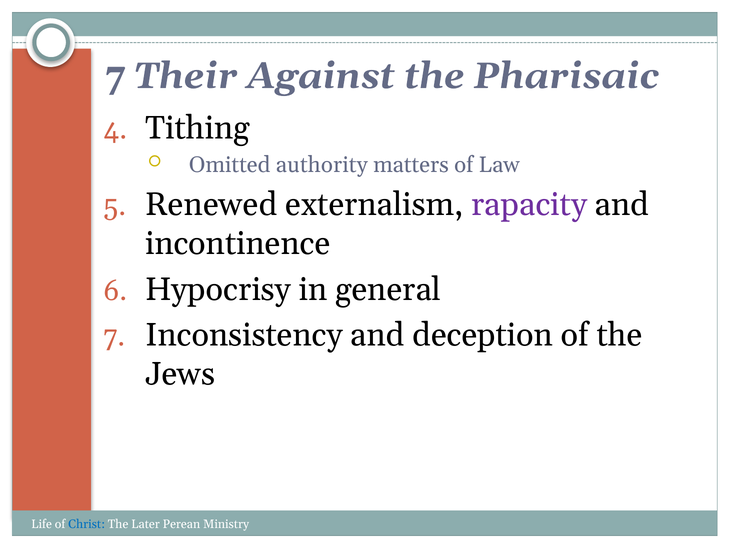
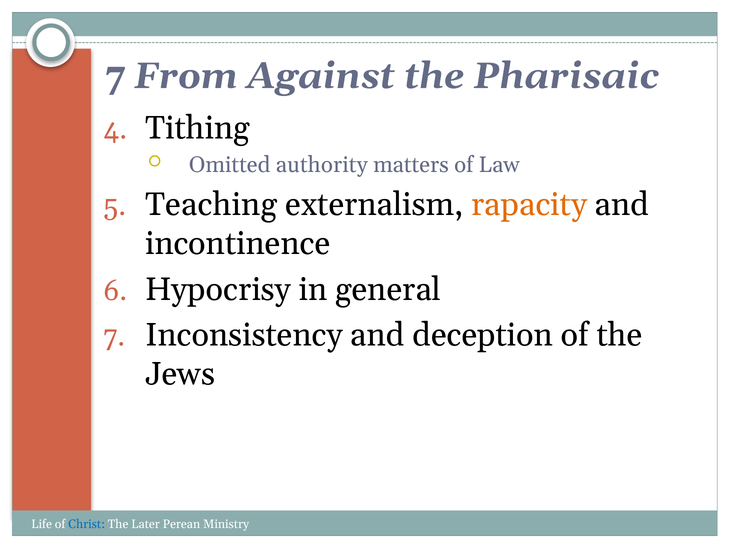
Their: Their -> From
Renewed: Renewed -> Teaching
rapacity colour: purple -> orange
